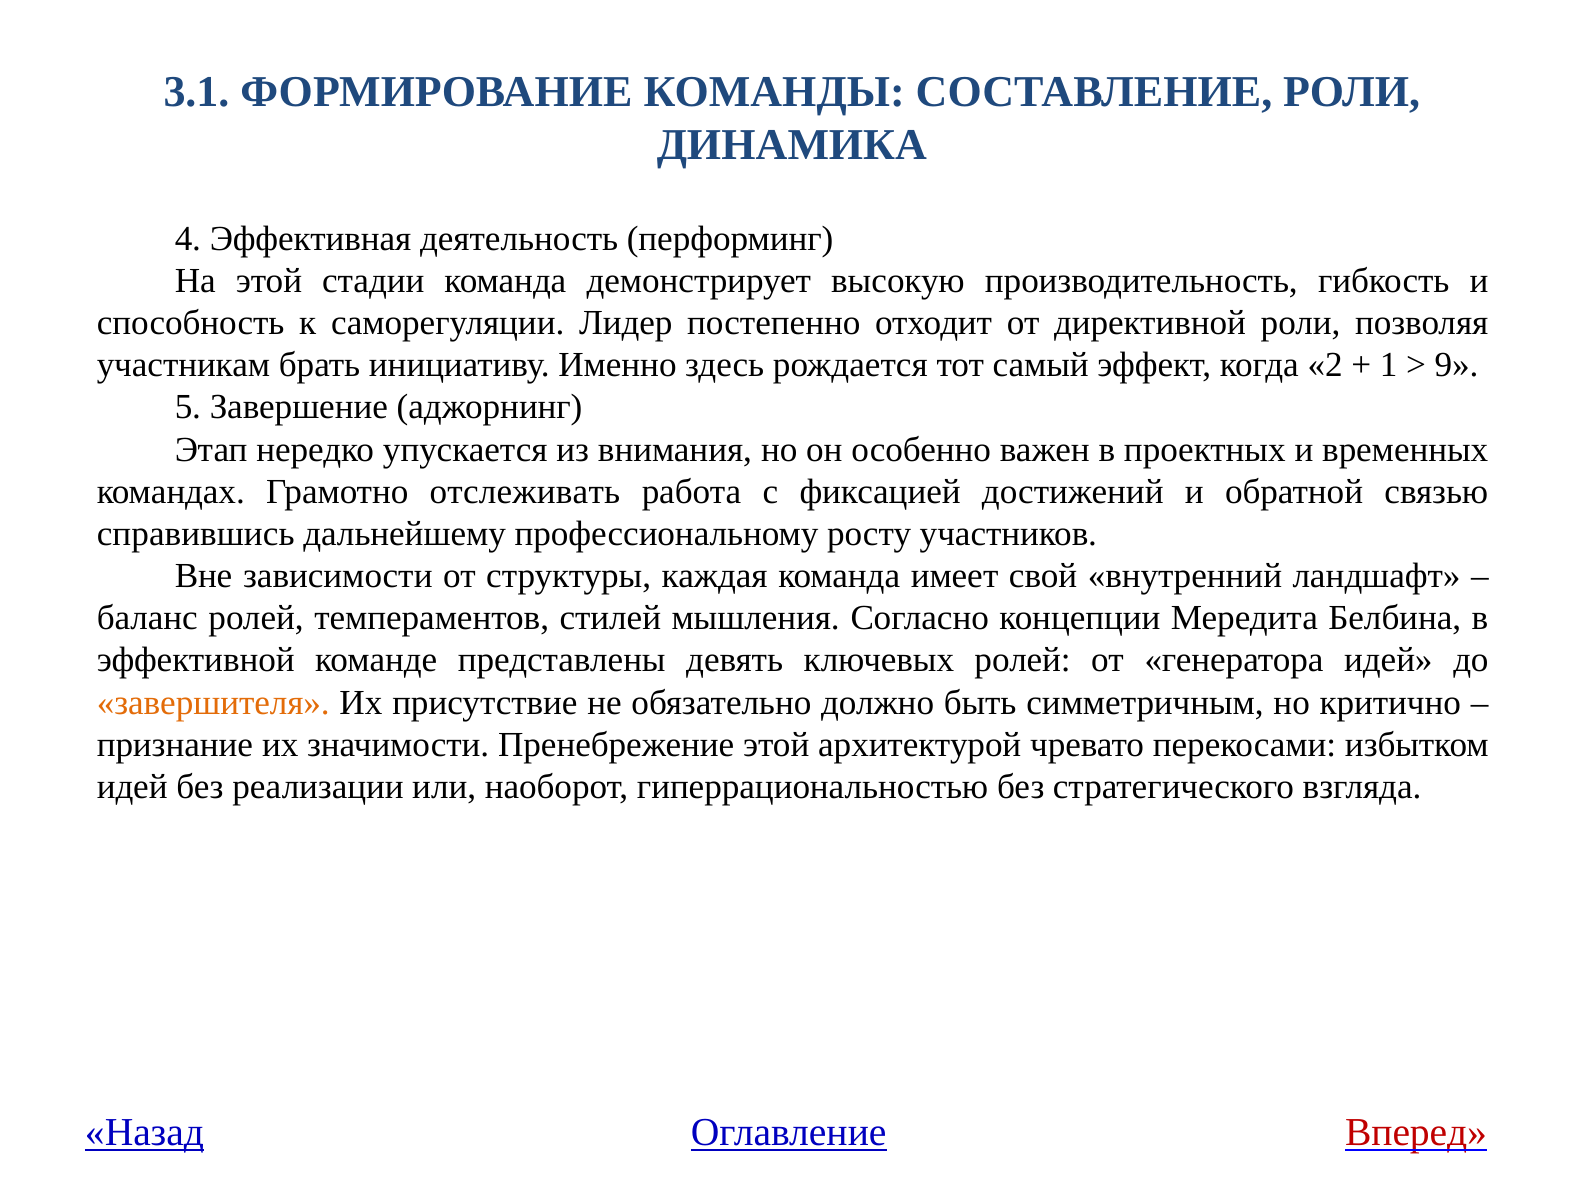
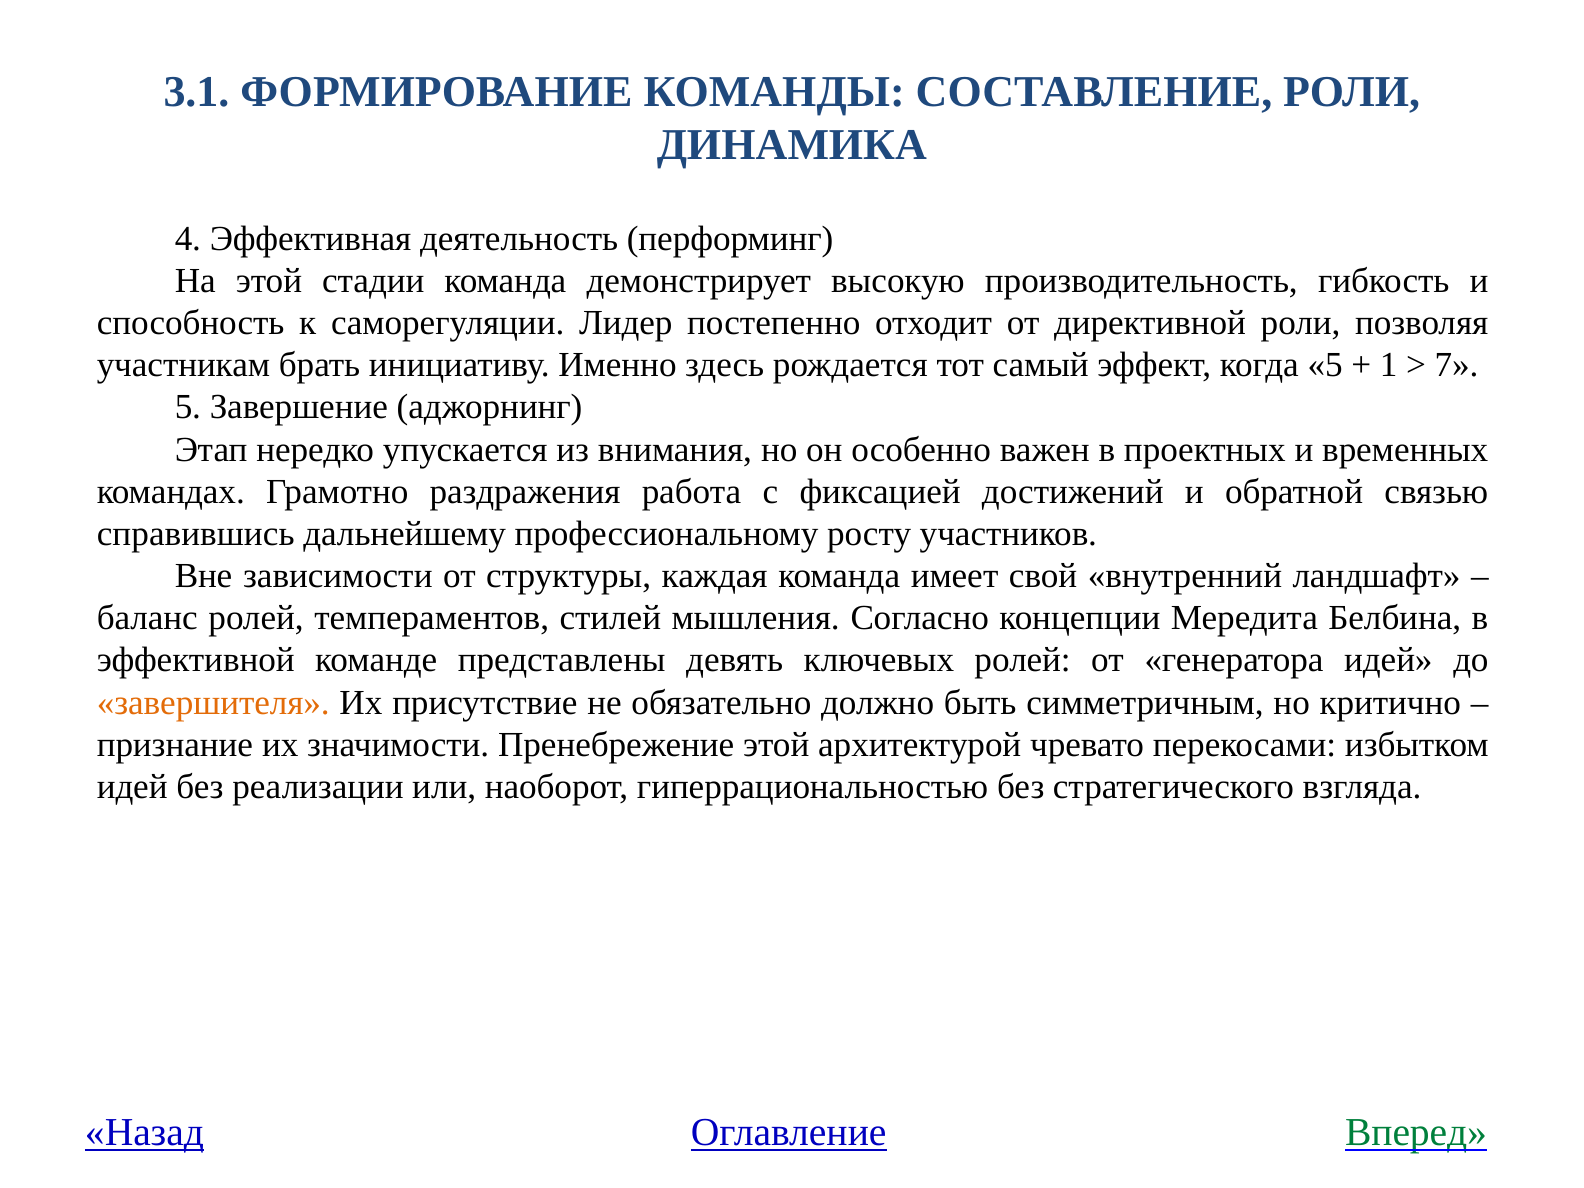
когда 2: 2 -> 5
9: 9 -> 7
отслеживать: отслеживать -> раздражения
Вперед colour: red -> green
